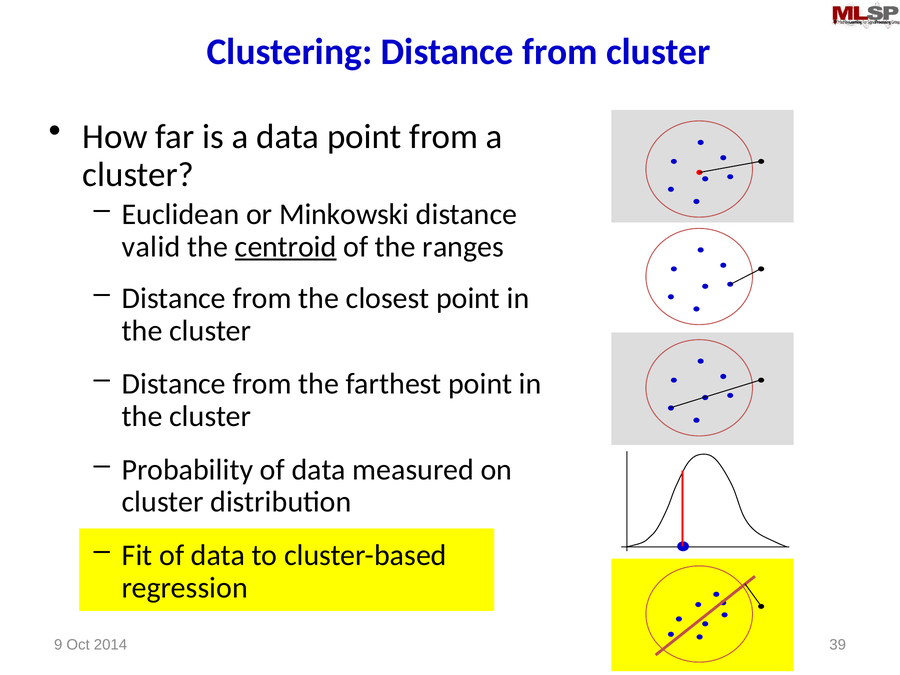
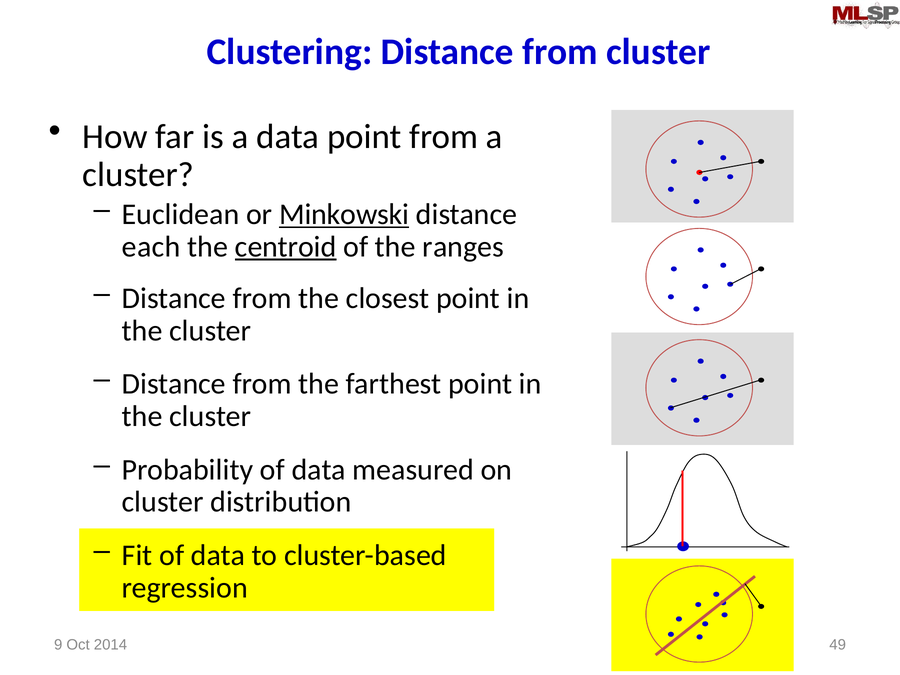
Minkowski underline: none -> present
valid: valid -> each
39: 39 -> 49
